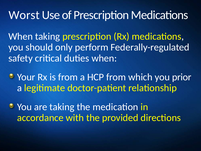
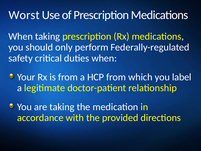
prior: prior -> label
